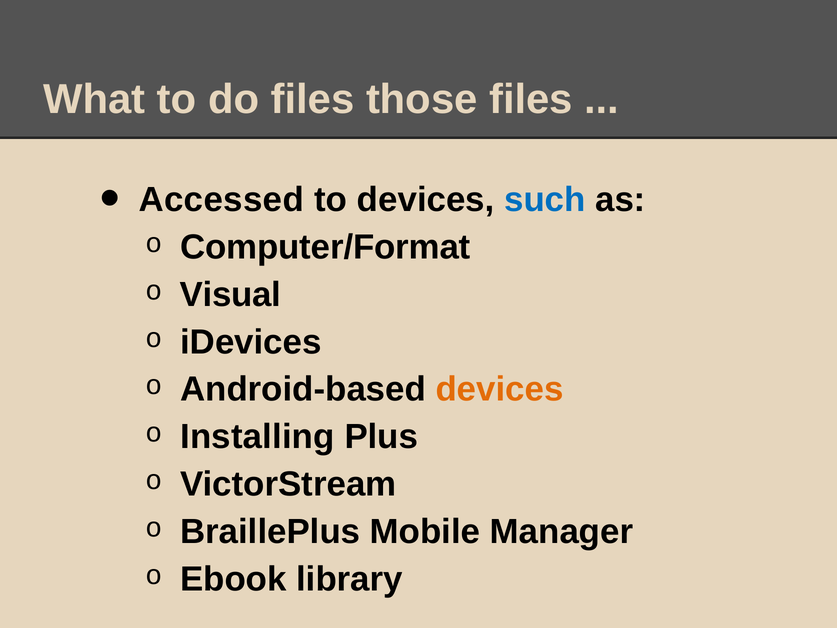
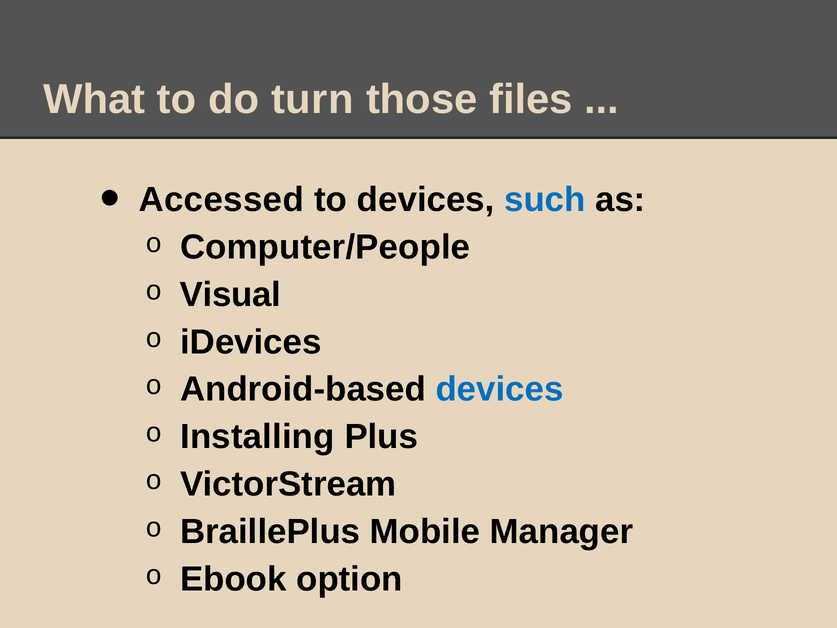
do files: files -> turn
Computer/Format: Computer/Format -> Computer/People
devices at (500, 389) colour: orange -> blue
library: library -> option
